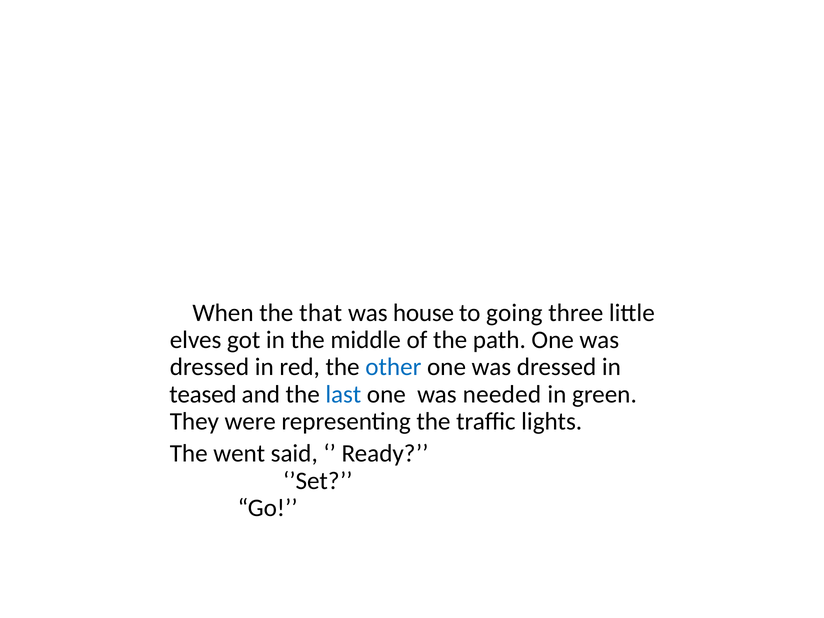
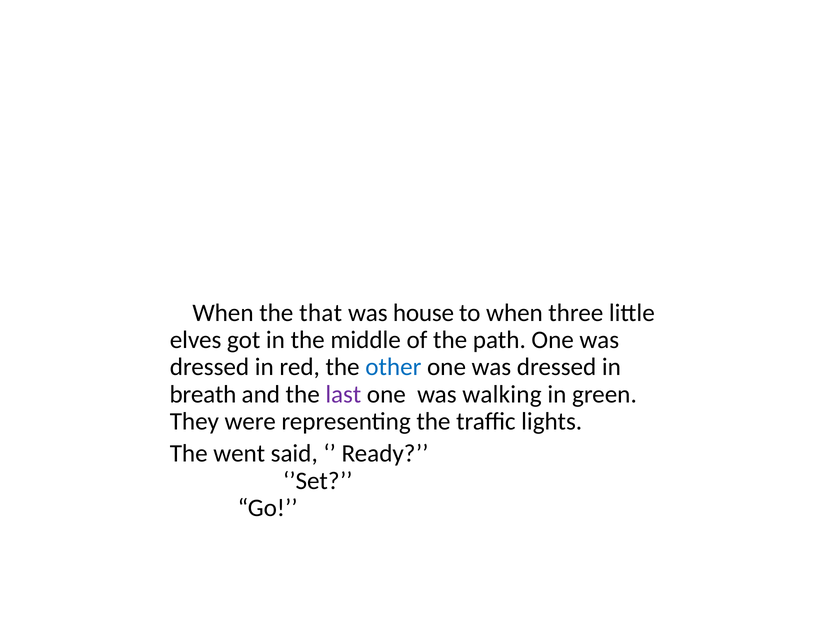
to going: going -> when
teased: teased -> breath
last colour: blue -> purple
needed: needed -> walking
